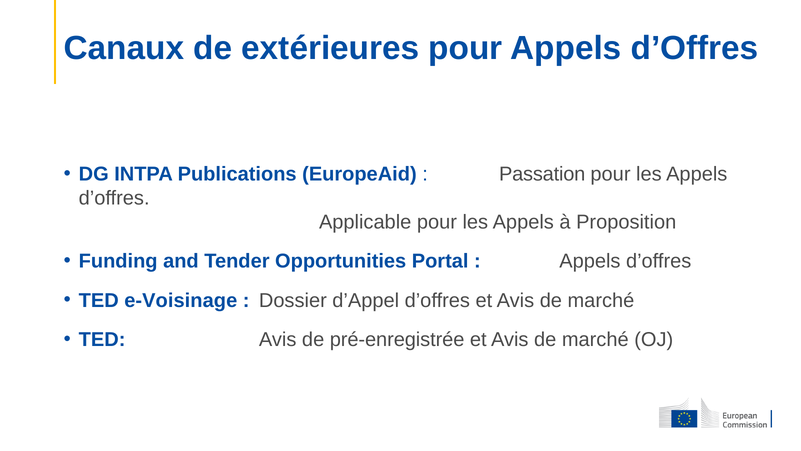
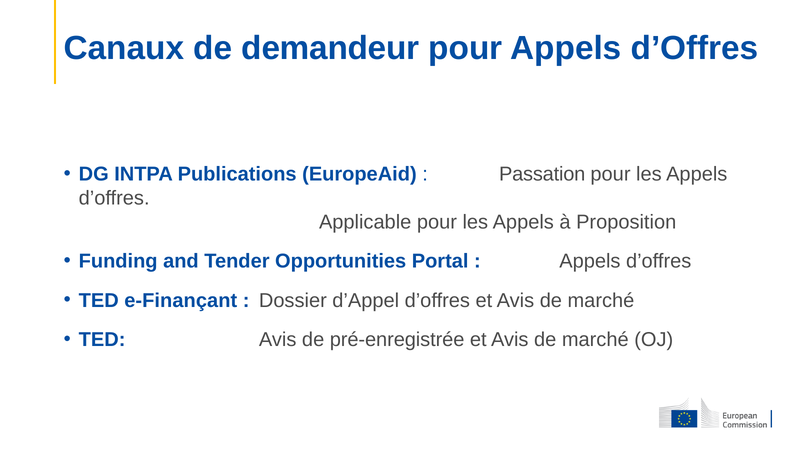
extérieures: extérieures -> demandeur
e-Voisinage: e-Voisinage -> e-Finançant
